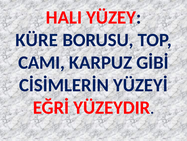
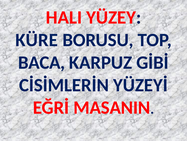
CAMI: CAMI -> BACA
YÜZEYDIR: YÜZEYDIR -> MASANIN
